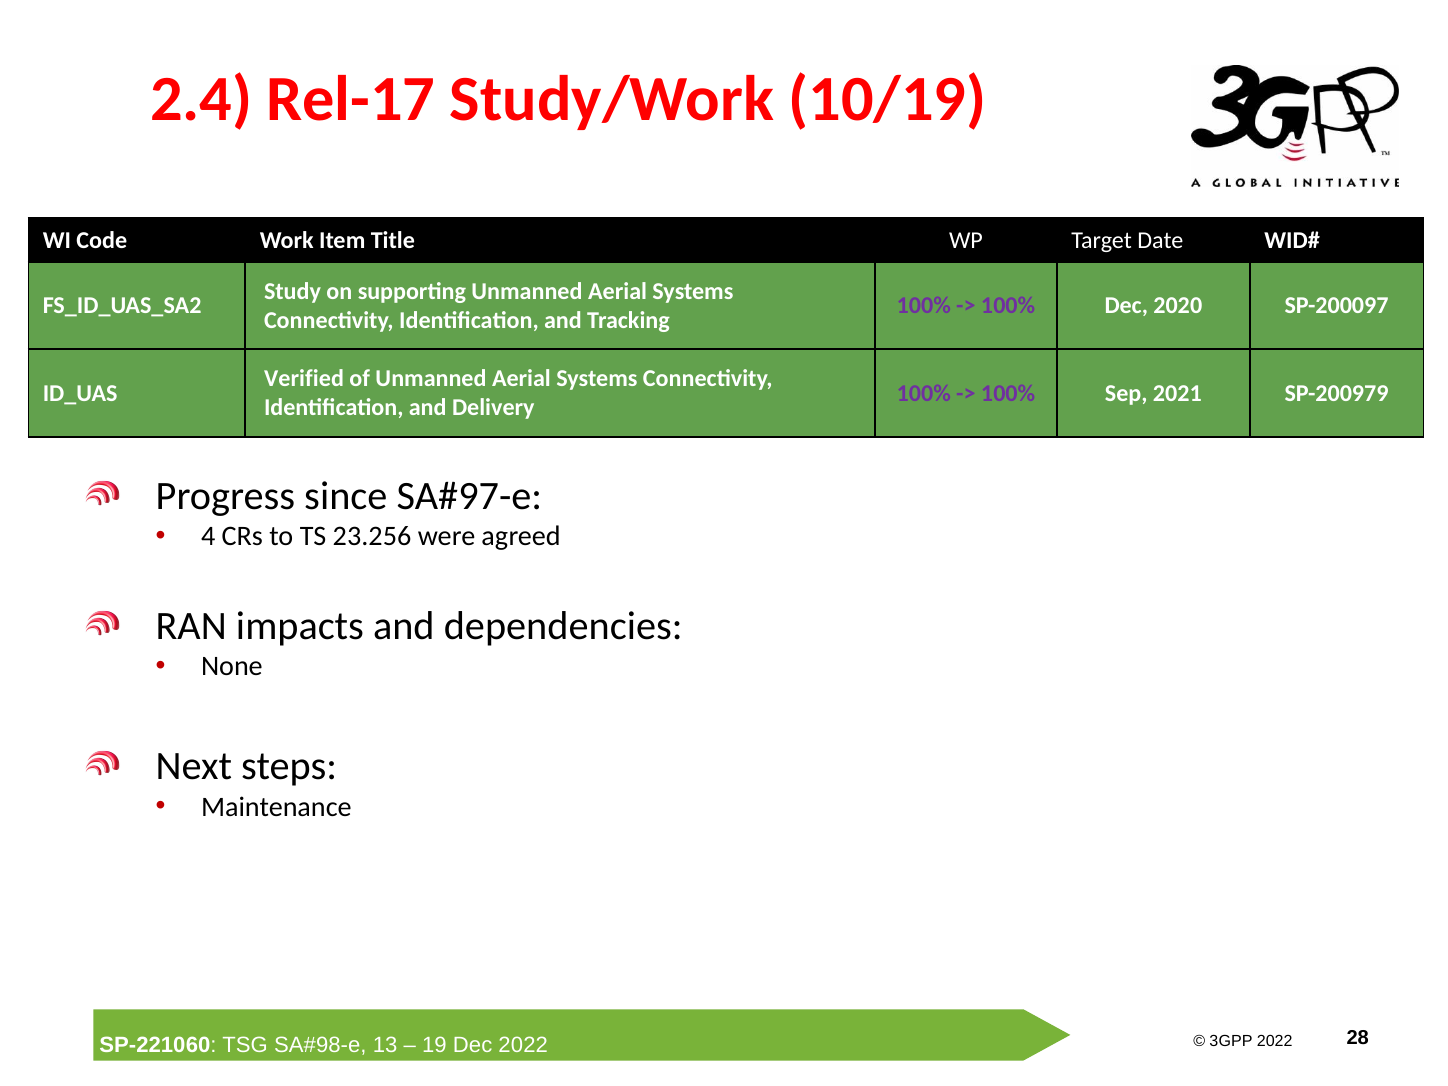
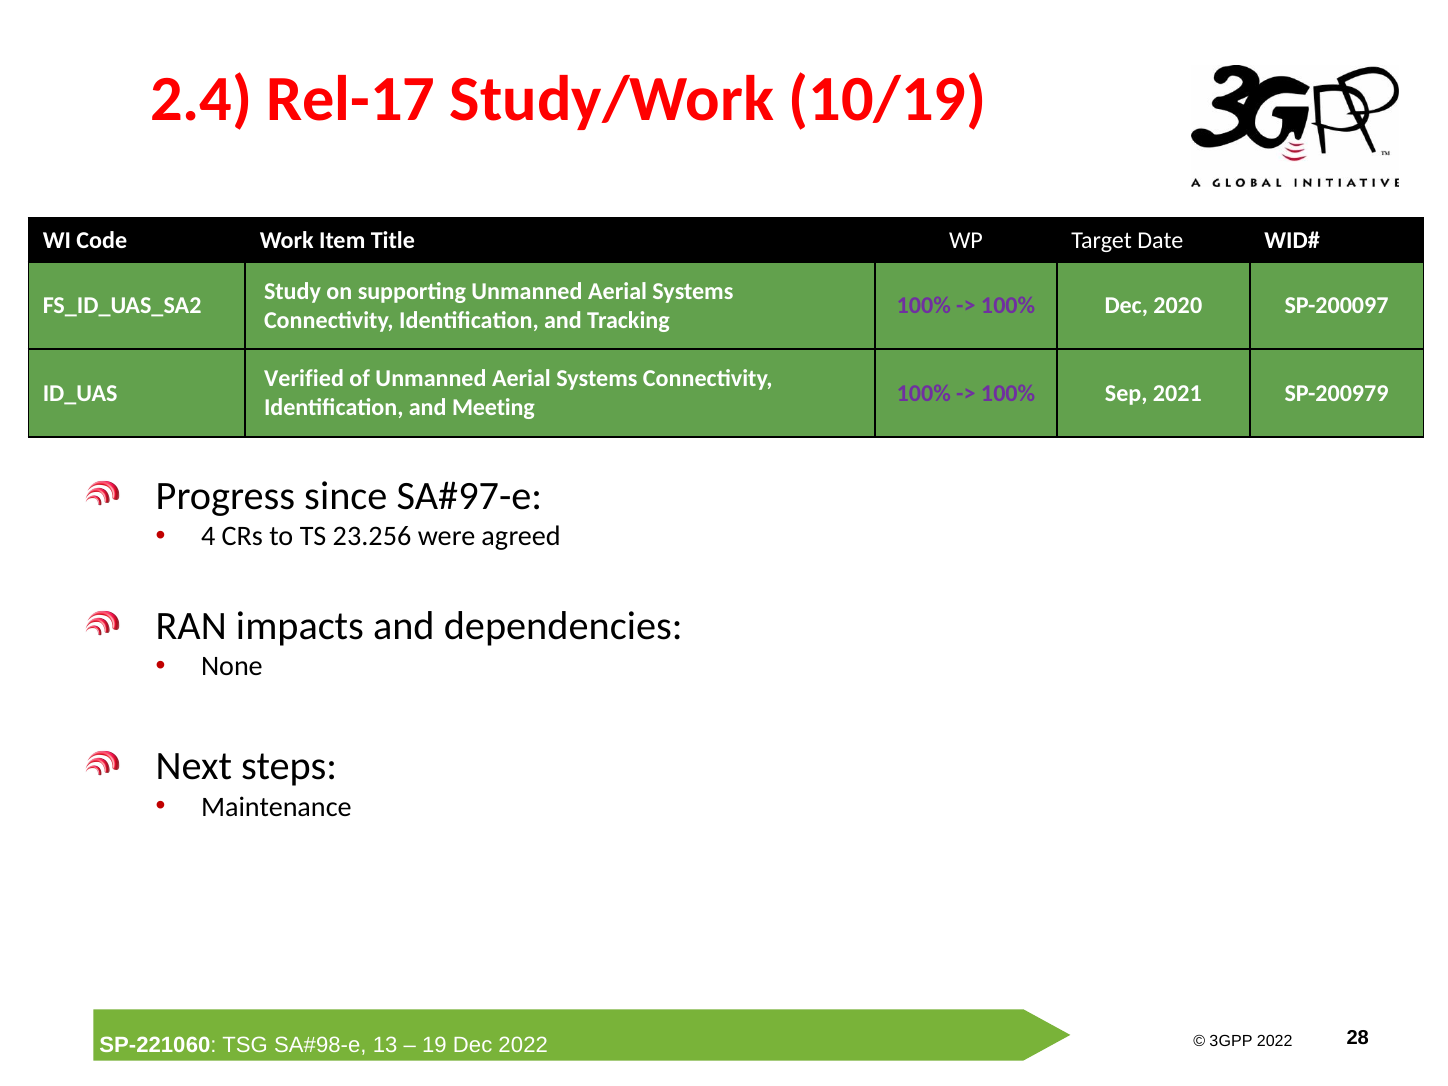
Delivery: Delivery -> Meeting
